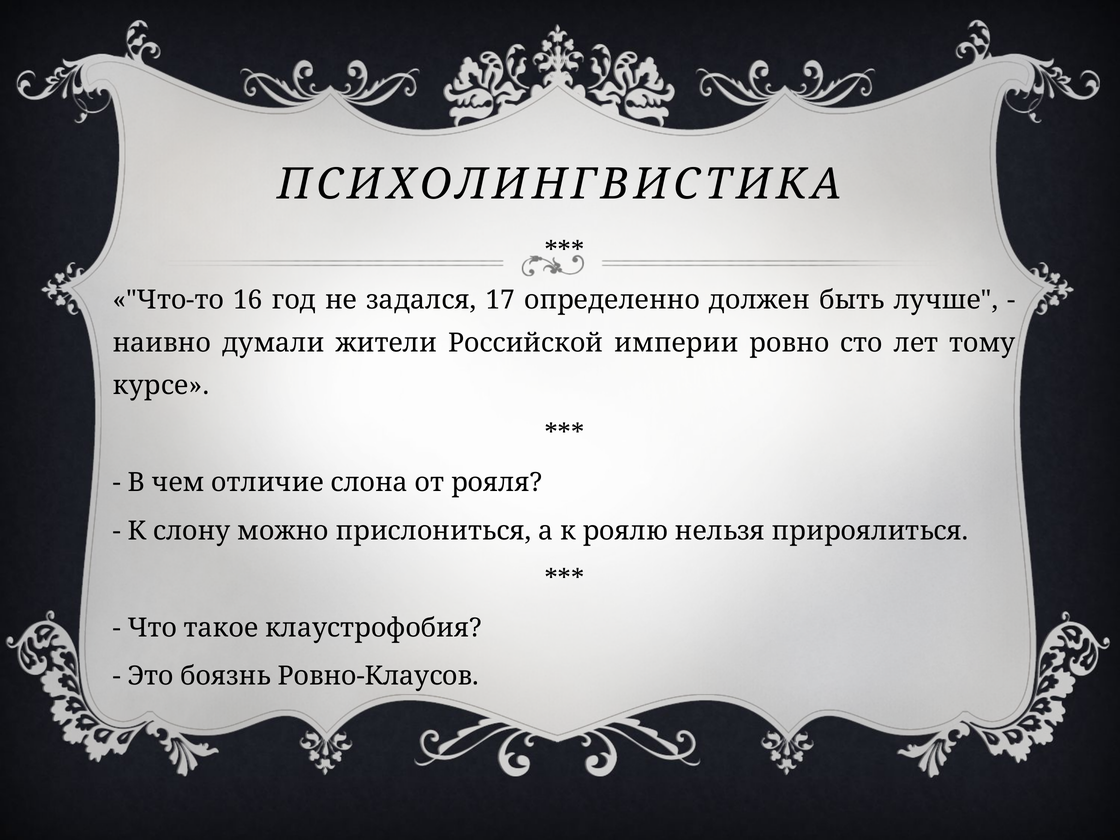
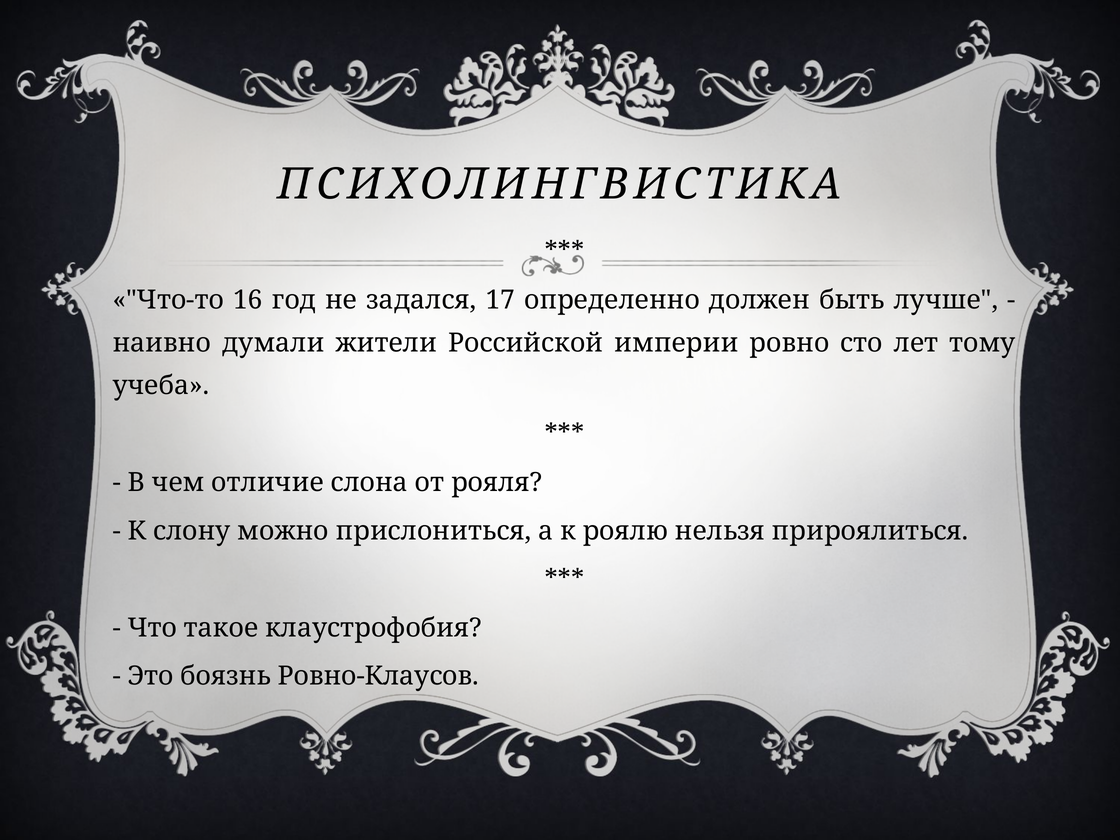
курсе: курсе -> учеба
